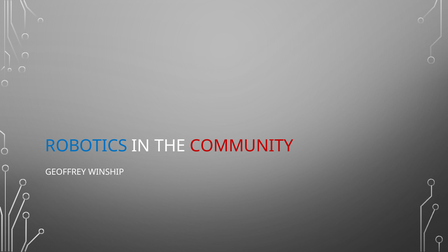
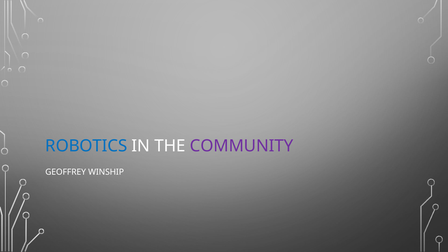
COMMUNITY colour: red -> purple
